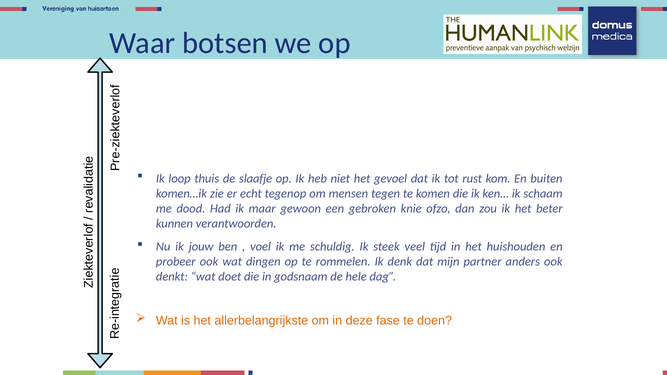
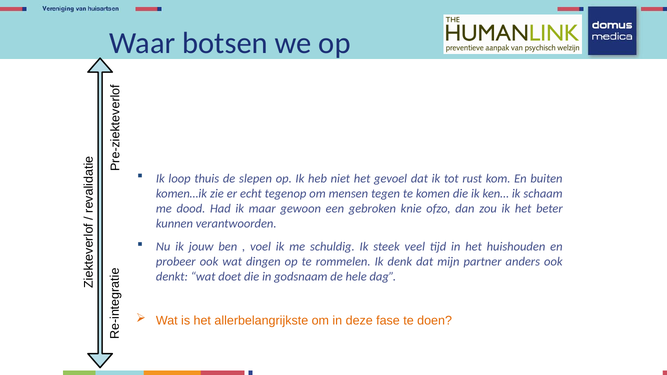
slaafje: slaafje -> slepen
